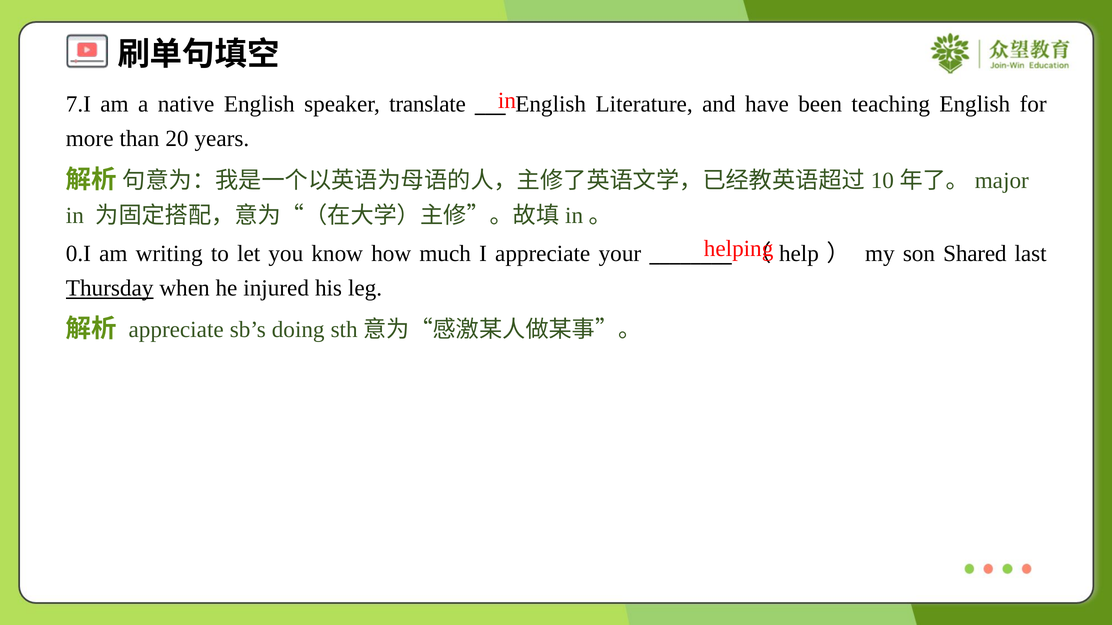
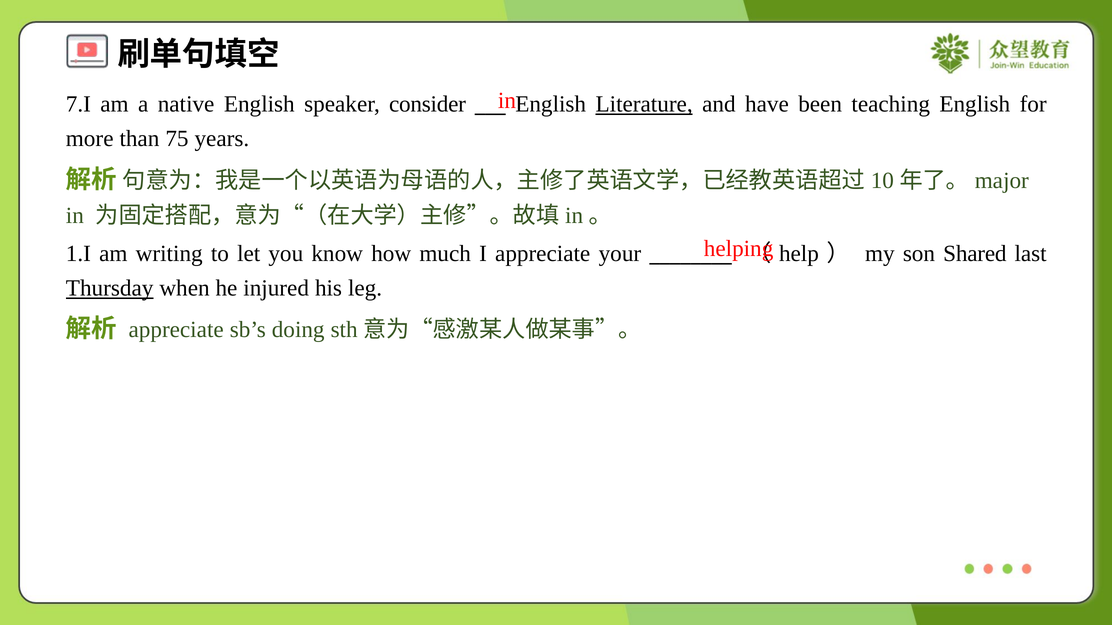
translate: translate -> consider
Literature underline: none -> present
20: 20 -> 75
0.I: 0.I -> 1.I
